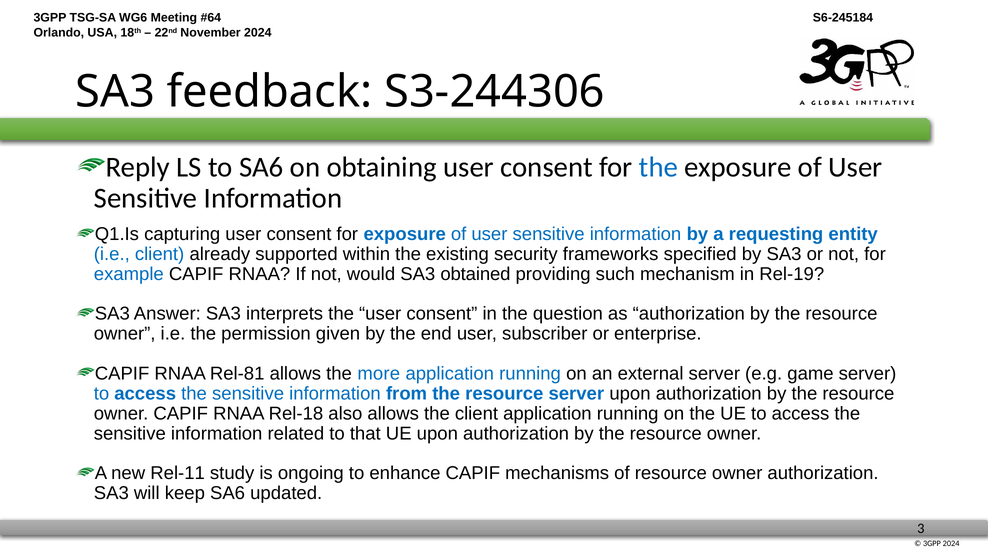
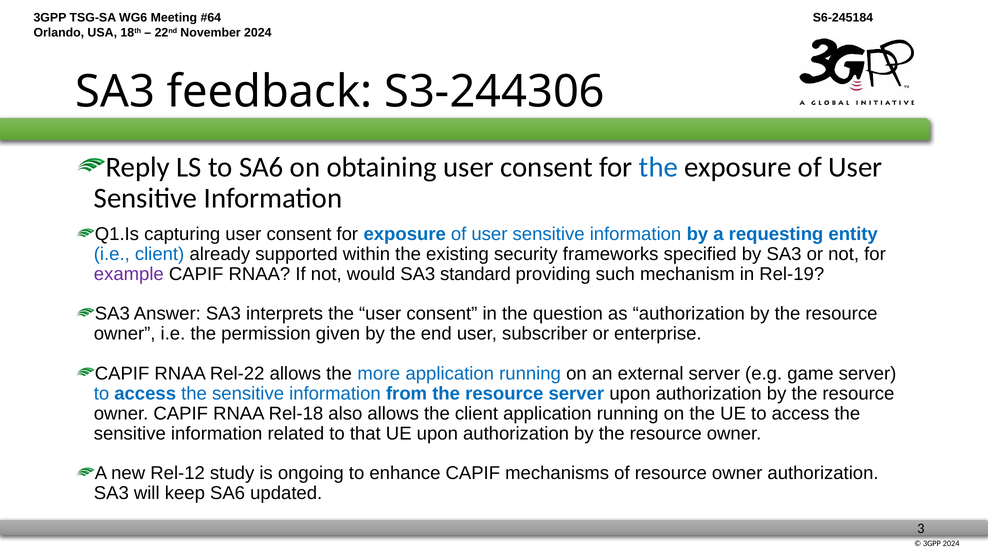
example colour: blue -> purple
obtained: obtained -> standard
Rel-81: Rel-81 -> Rel-22
Rel-11: Rel-11 -> Rel-12
